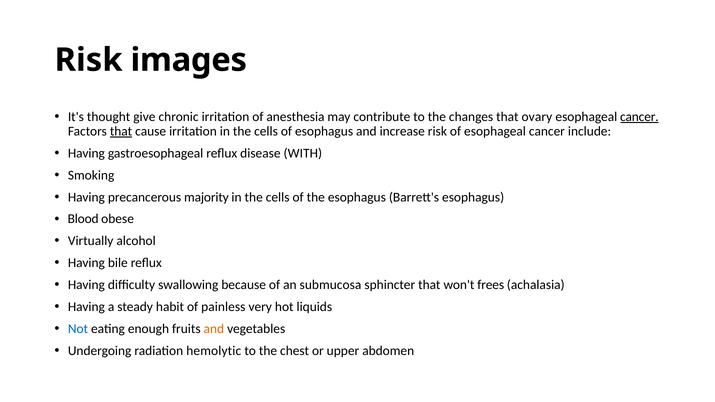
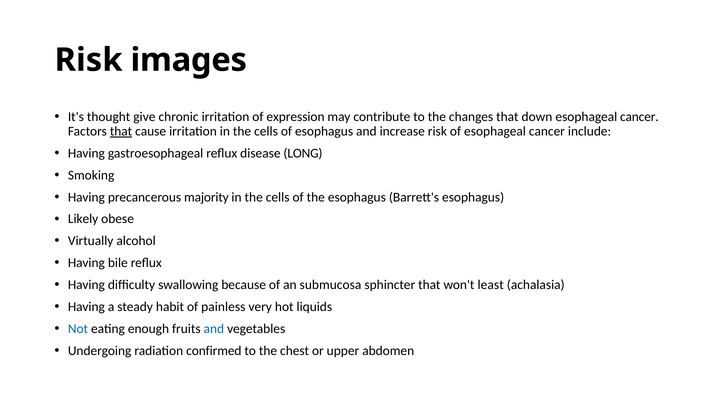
anesthesia: anesthesia -> expression
ovary: ovary -> down
cancer at (639, 117) underline: present -> none
WITH: WITH -> LONG
Blood: Blood -> Likely
frees: frees -> least
and at (214, 329) colour: orange -> blue
hemolytic: hemolytic -> confirmed
